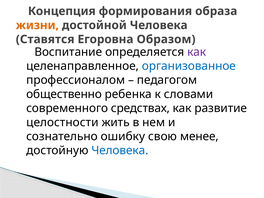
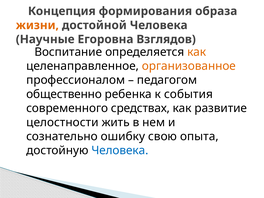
Ставятся: Ставятся -> Научные
Образом: Образом -> Взглядов
как at (197, 52) colour: purple -> orange
организованное colour: blue -> orange
словами: словами -> события
менее: менее -> опыта
